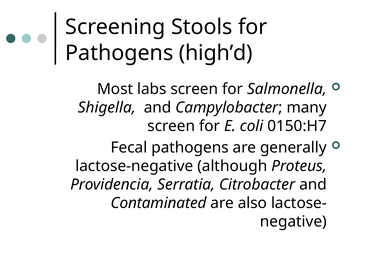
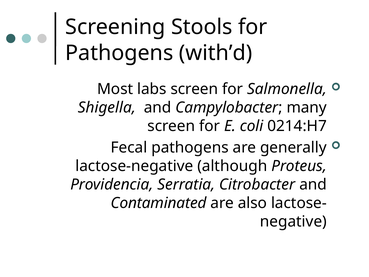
high’d: high’d -> with’d
0150:H7: 0150:H7 -> 0214:H7
